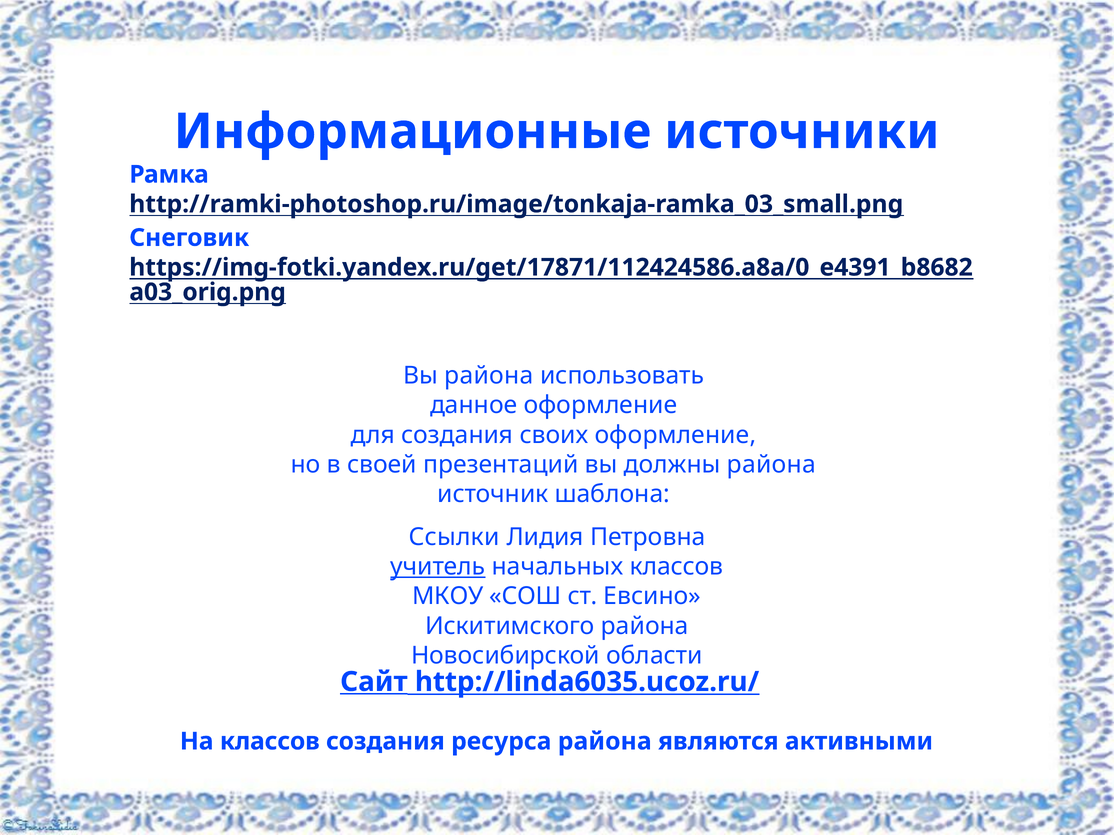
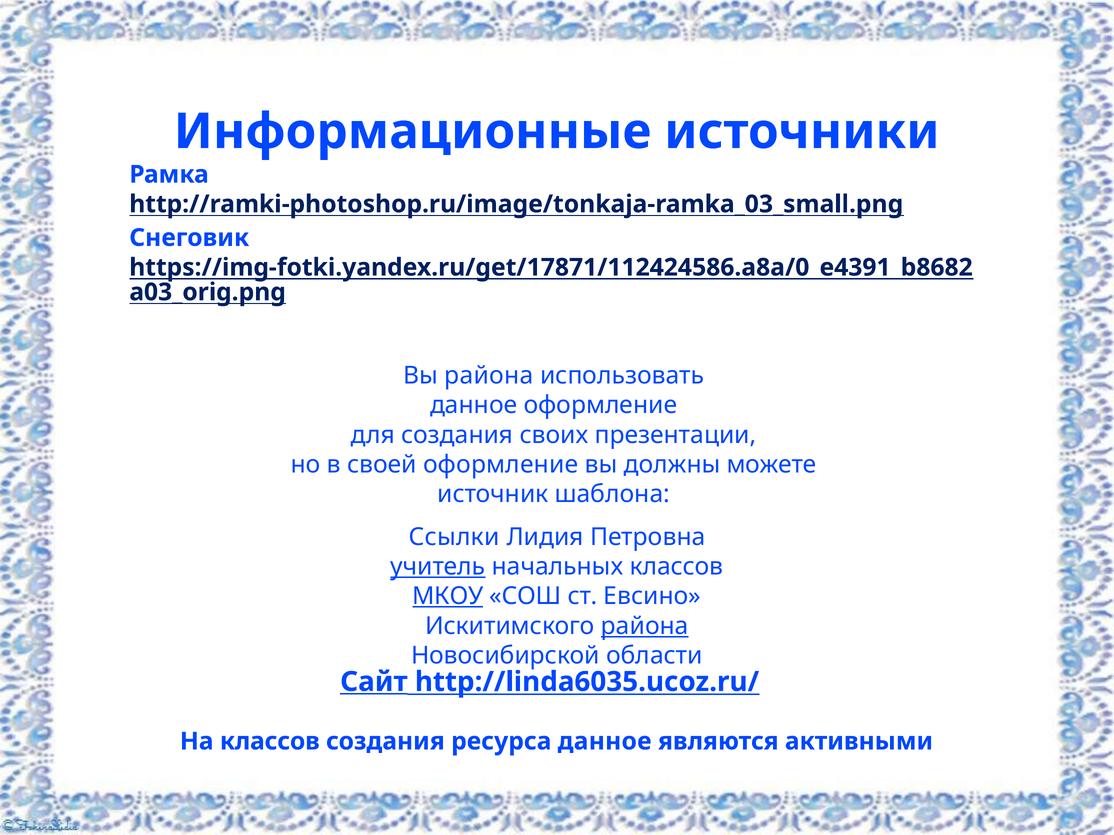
своих оформление: оформление -> презентации
своей презентаций: презентаций -> оформление
должны района: района -> можете
МКОУ underline: none -> present
района at (645, 626) underline: none -> present
ресурса района: района -> данное
